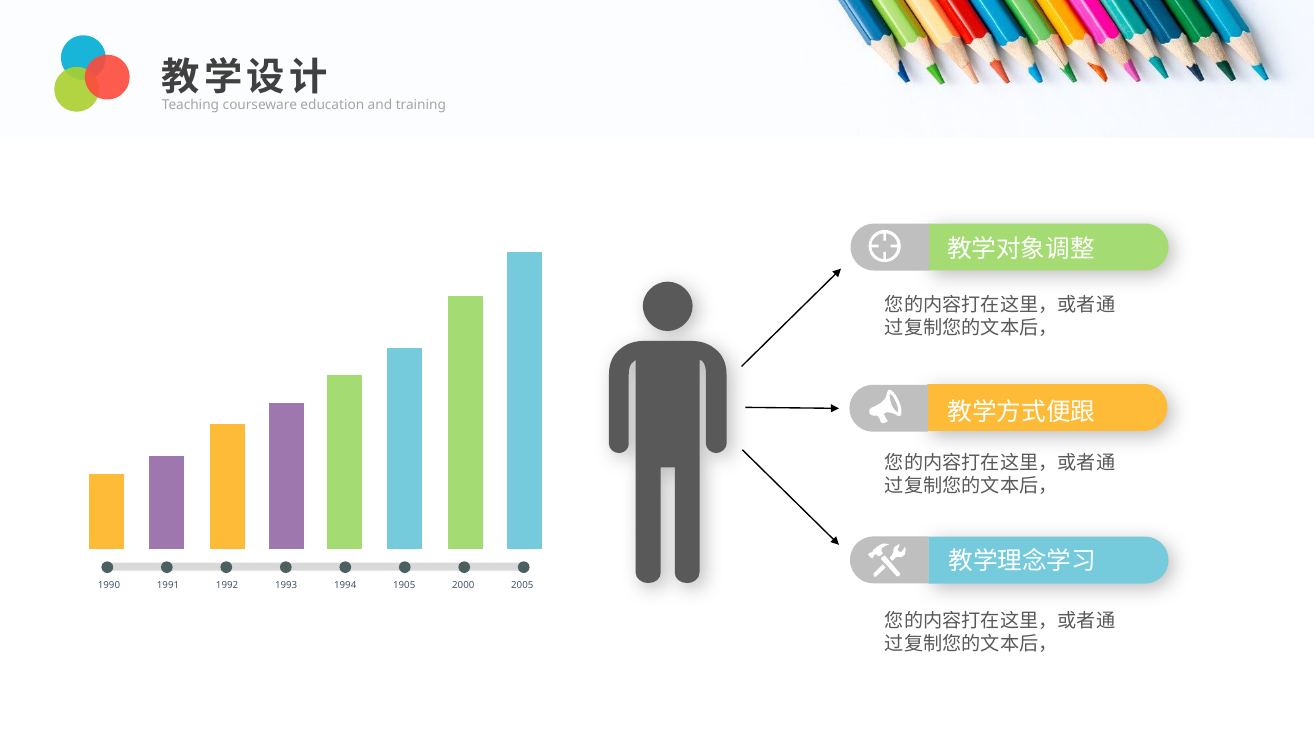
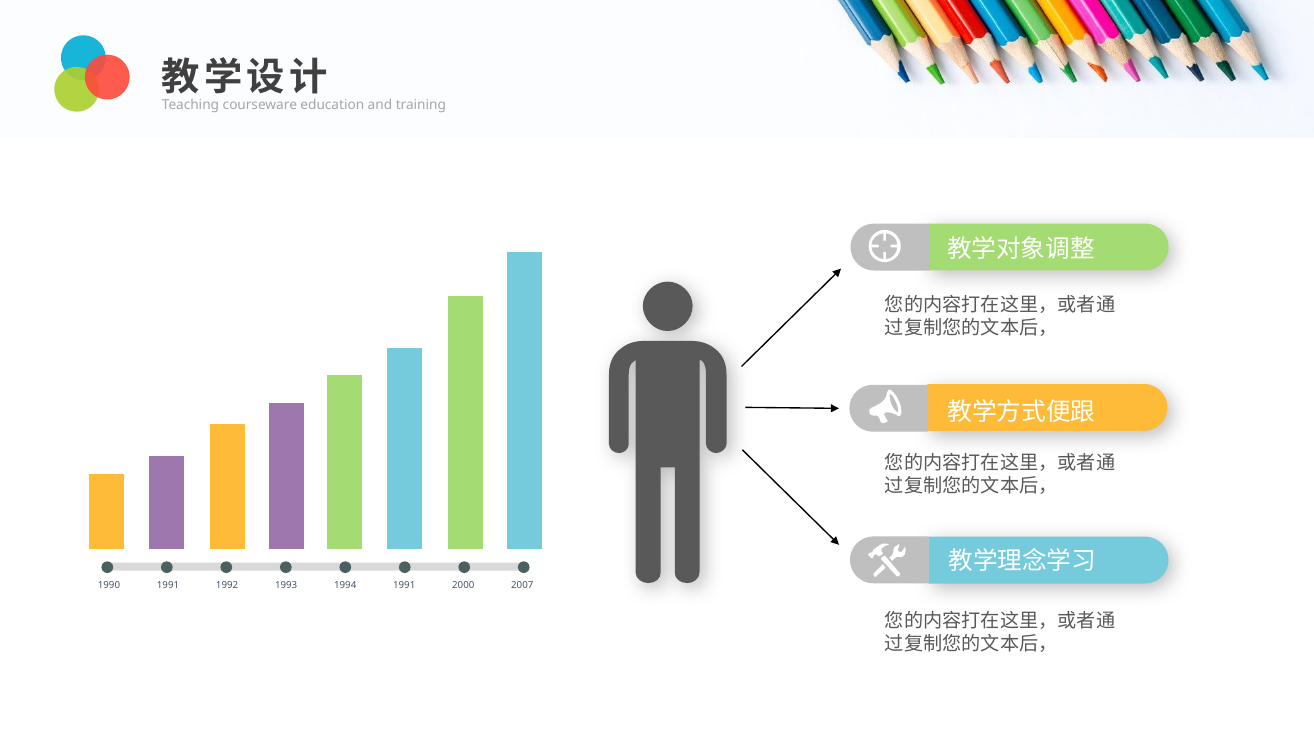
1905 at (404, 585): 1905 -> 1991
2005: 2005 -> 2007
